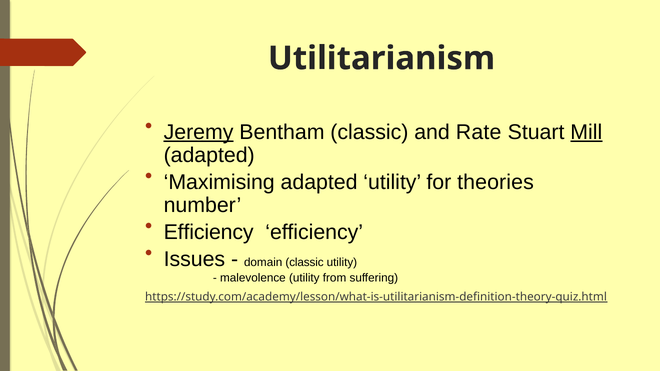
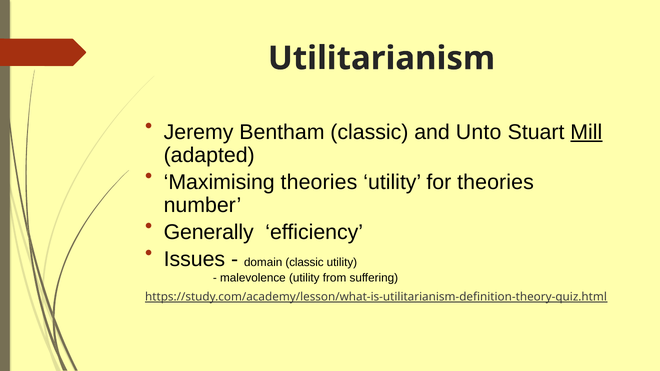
Jeremy underline: present -> none
Rate: Rate -> Unto
Maximising adapted: adapted -> theories
Efficiency at (209, 232): Efficiency -> Generally
